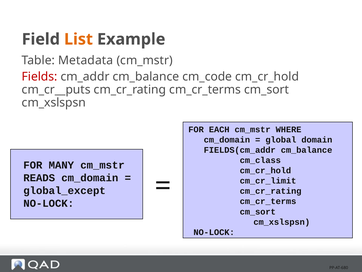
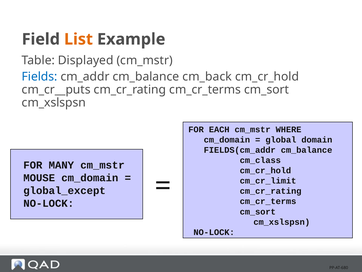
Metadata: Metadata -> Displayed
Fields colour: red -> blue
cm_code: cm_code -> cm_back
READS: READS -> MOUSE
